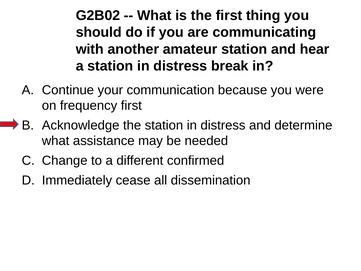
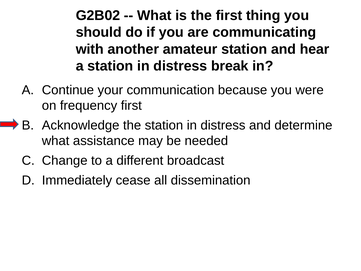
confirmed: confirmed -> broadcast
